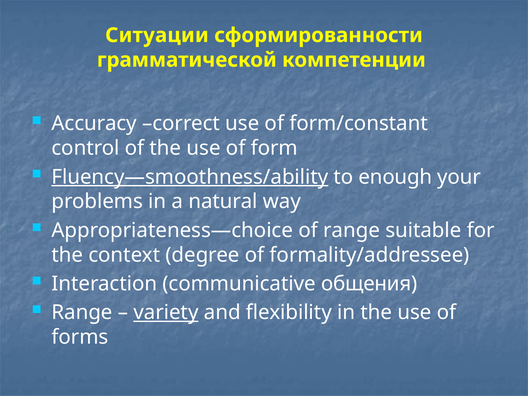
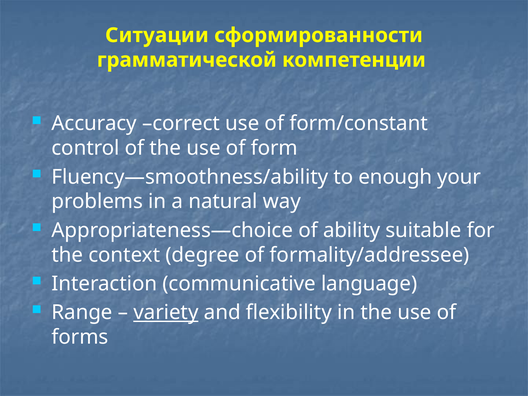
Fluency—smoothness/ability underline: present -> none
of range: range -> ability
общения: общения -> language
